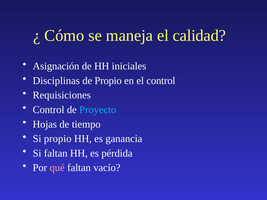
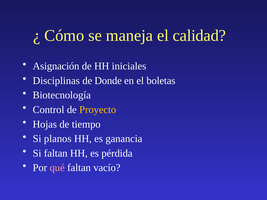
de Propio: Propio -> Donde
el control: control -> boletas
Requisiciones: Requisiciones -> Biotecnología
Proyecto colour: light blue -> yellow
Si propio: propio -> planos
